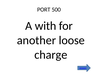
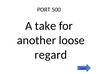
with: with -> take
charge: charge -> regard
